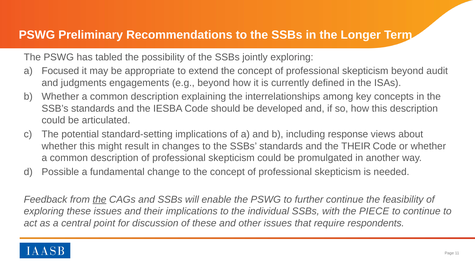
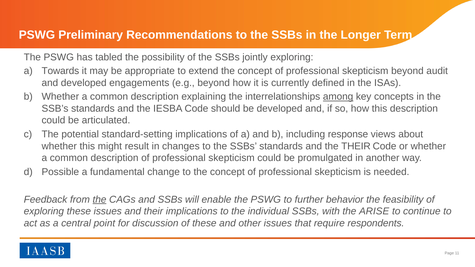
Focused: Focused -> Towards
and judgments: judgments -> developed
among underline: none -> present
further continue: continue -> behavior
PIECE: PIECE -> ARISE
